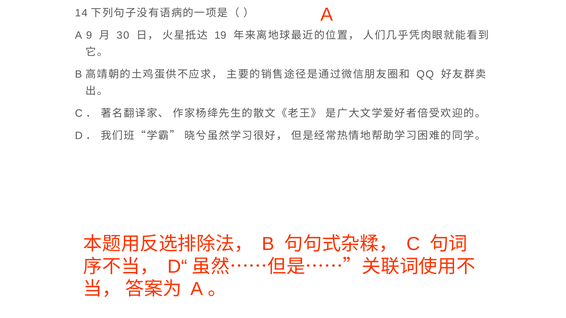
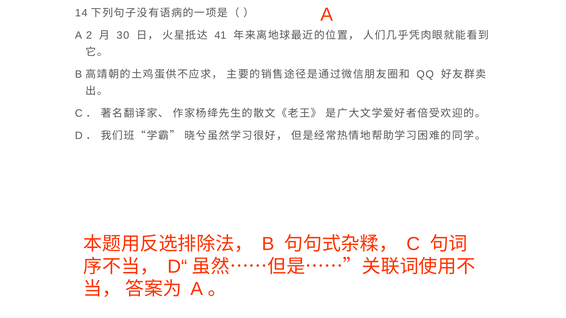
9: 9 -> 2
19: 19 -> 41
